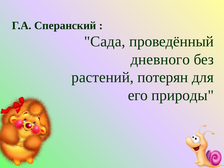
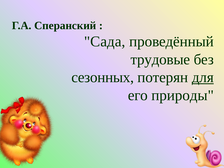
дневного: дневного -> трудовые
растений: растений -> сезонных
для underline: none -> present
